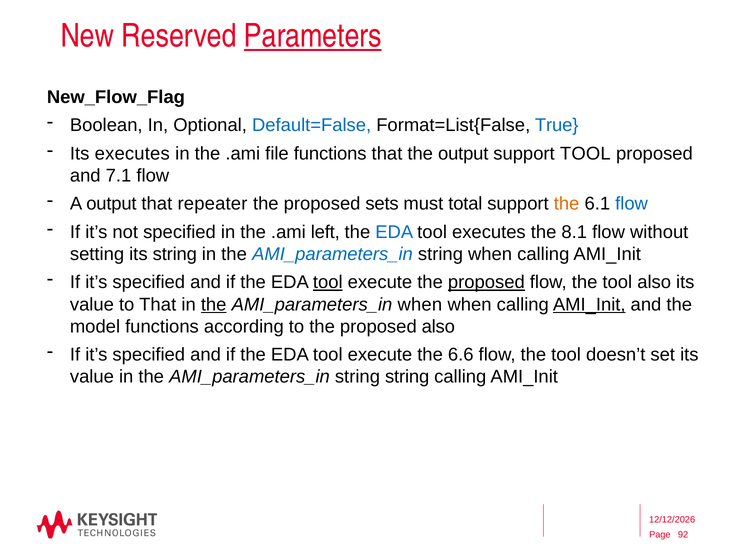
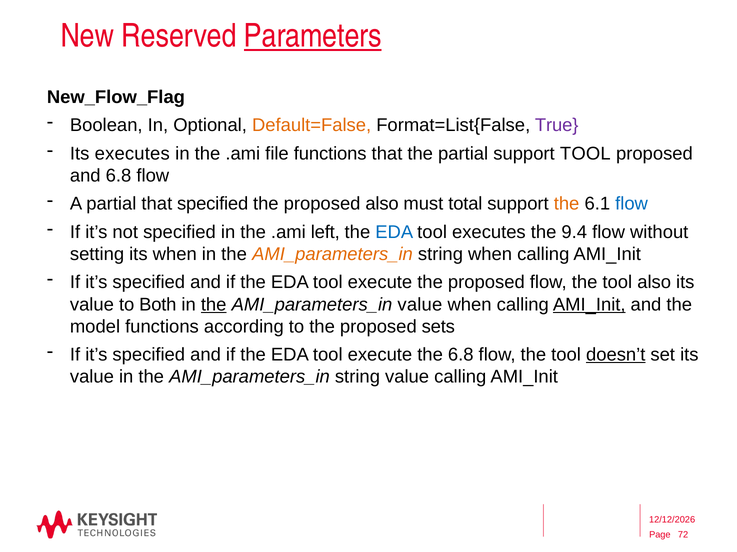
Default=False colour: blue -> orange
True colour: blue -> purple
the output: output -> partial
and 7.1: 7.1 -> 6.8
A output: output -> partial
that repeater: repeater -> specified
proposed sets: sets -> also
8.1: 8.1 -> 9.4
its string: string -> when
AMI_parameters_in at (333, 255) colour: blue -> orange
tool at (328, 283) underline: present -> none
proposed at (486, 283) underline: present -> none
to That: That -> Both
AMI_parameters_in when: when -> value
proposed also: also -> sets
the 6.6: 6.6 -> 6.8
doesn’t underline: none -> present
string string: string -> value
92: 92 -> 72
